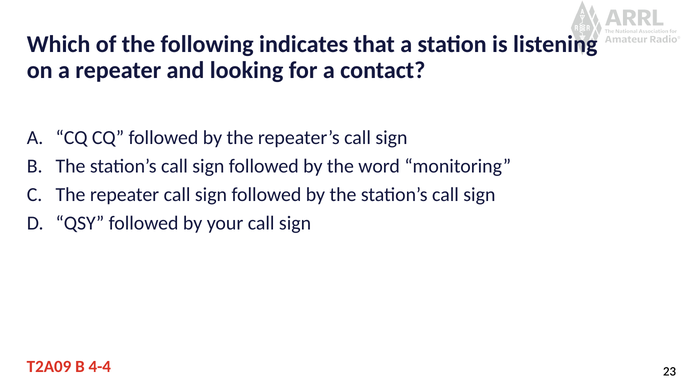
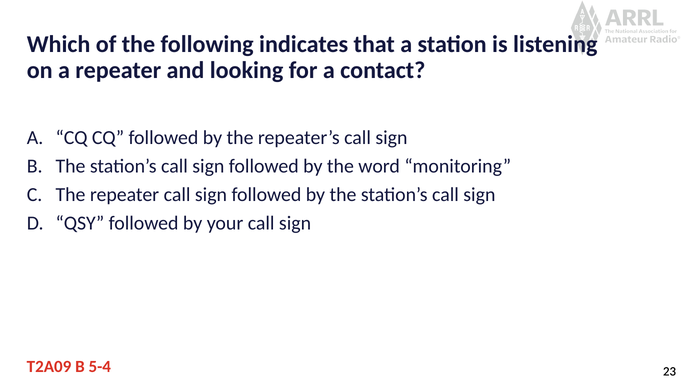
4-4: 4-4 -> 5-4
